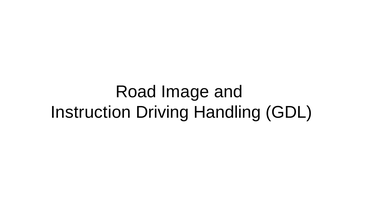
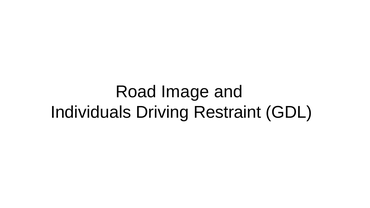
Instruction: Instruction -> Individuals
Handling: Handling -> Restraint
